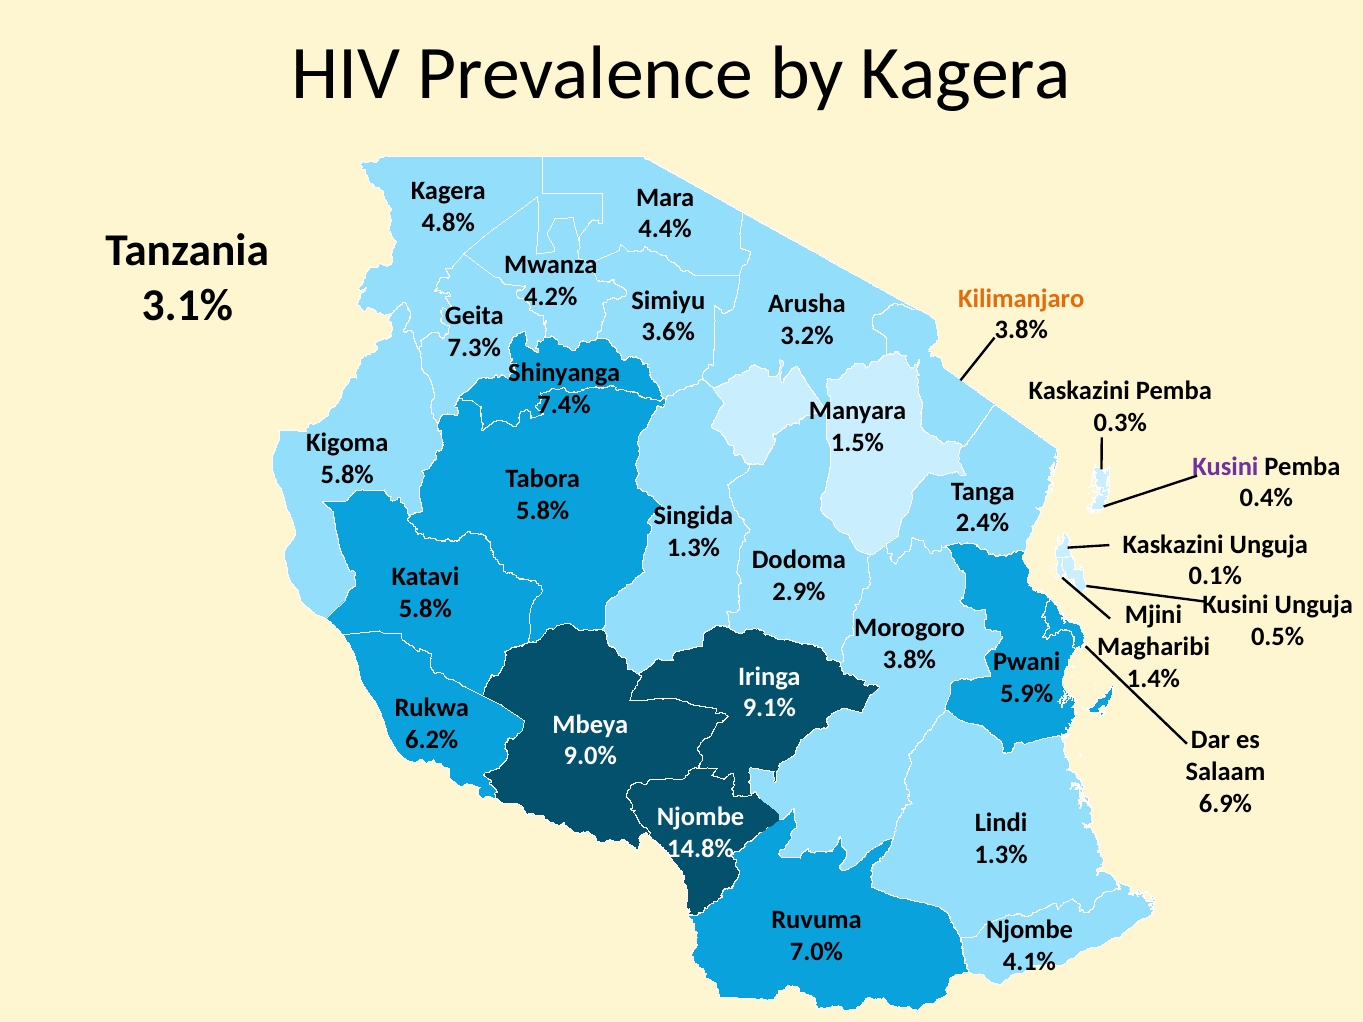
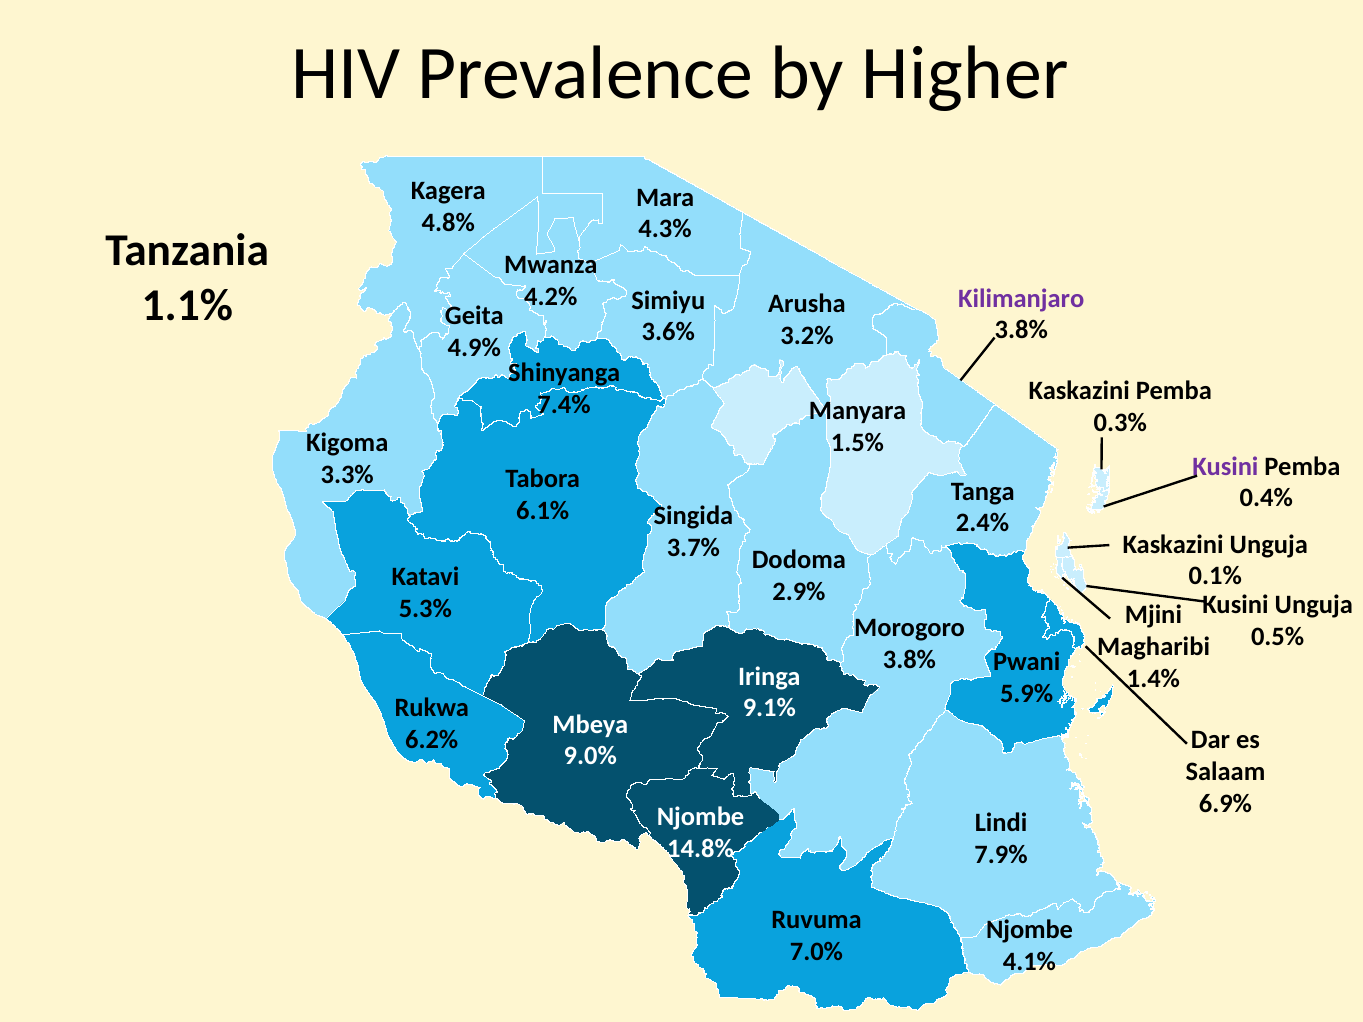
by Kagera: Kagera -> Higher
4.4%: 4.4% -> 4.3%
3.1%: 3.1% -> 1.1%
Kilimanjaro colour: orange -> purple
7.3%: 7.3% -> 4.9%
5.8% at (347, 475): 5.8% -> 3.3%
5.8% at (543, 511): 5.8% -> 6.1%
1.3% at (693, 548): 1.3% -> 3.7%
5.8% at (425, 609): 5.8% -> 5.3%
1.3% at (1001, 855): 1.3% -> 7.9%
